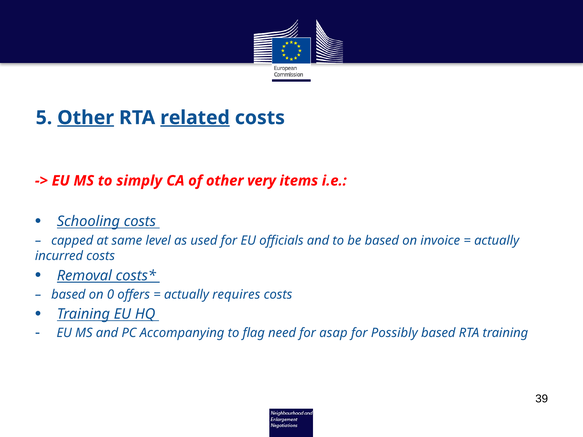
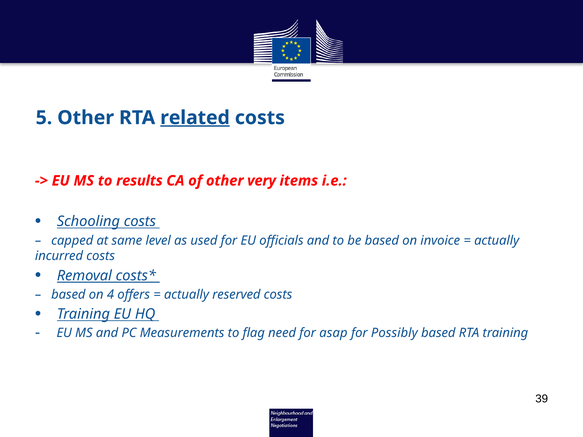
Other at (86, 118) underline: present -> none
simply: simply -> results
0: 0 -> 4
requires: requires -> reserved
Accompanying: Accompanying -> Measurements
